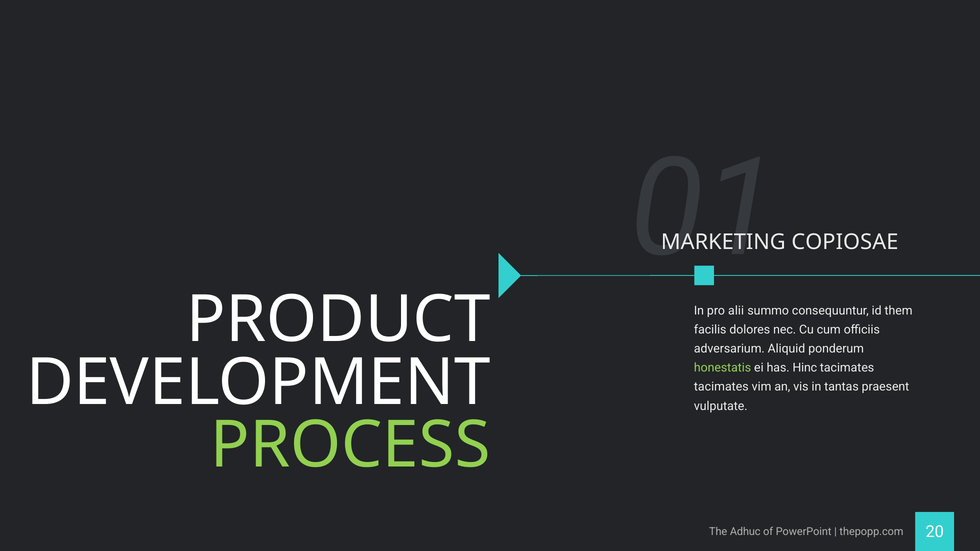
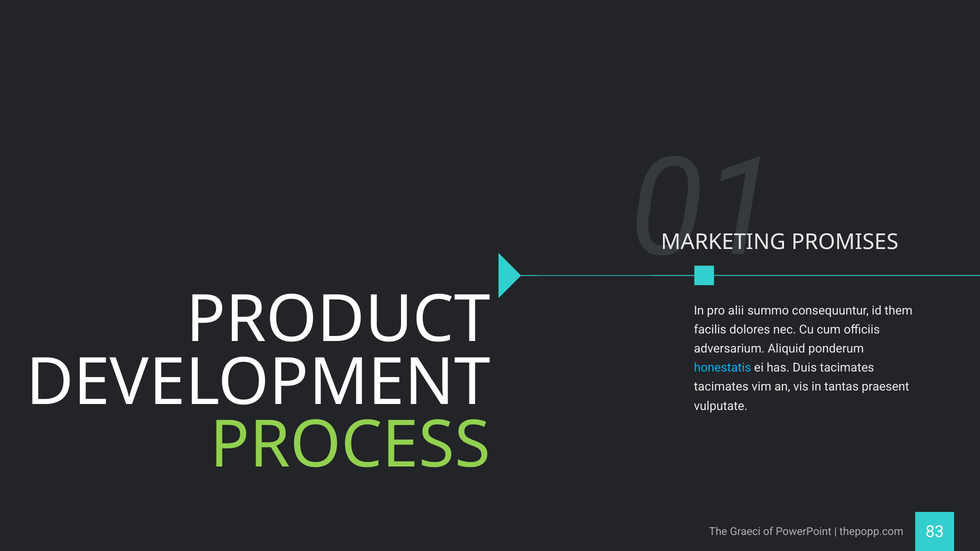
COPIOSAE: COPIOSAE -> PROMISES
honestatis colour: light green -> light blue
Hinc: Hinc -> Duis
Adhuc: Adhuc -> Graeci
20: 20 -> 83
